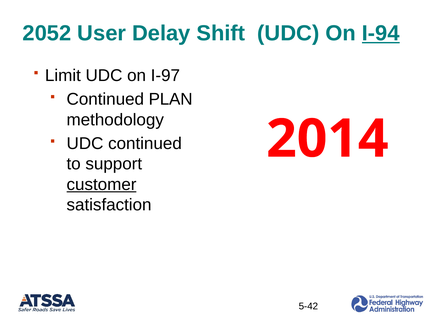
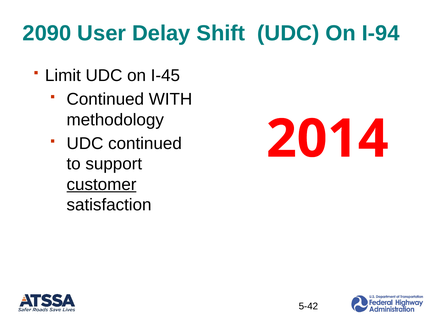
2052: 2052 -> 2090
I-94 underline: present -> none
I-97: I-97 -> I-45
PLAN: PLAN -> WITH
